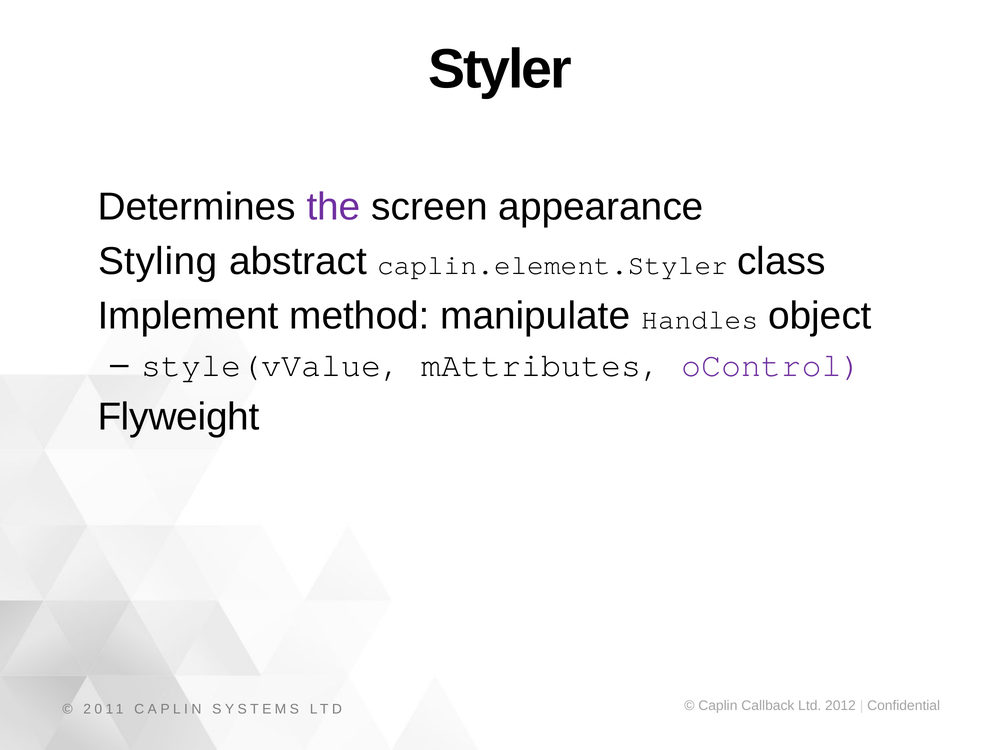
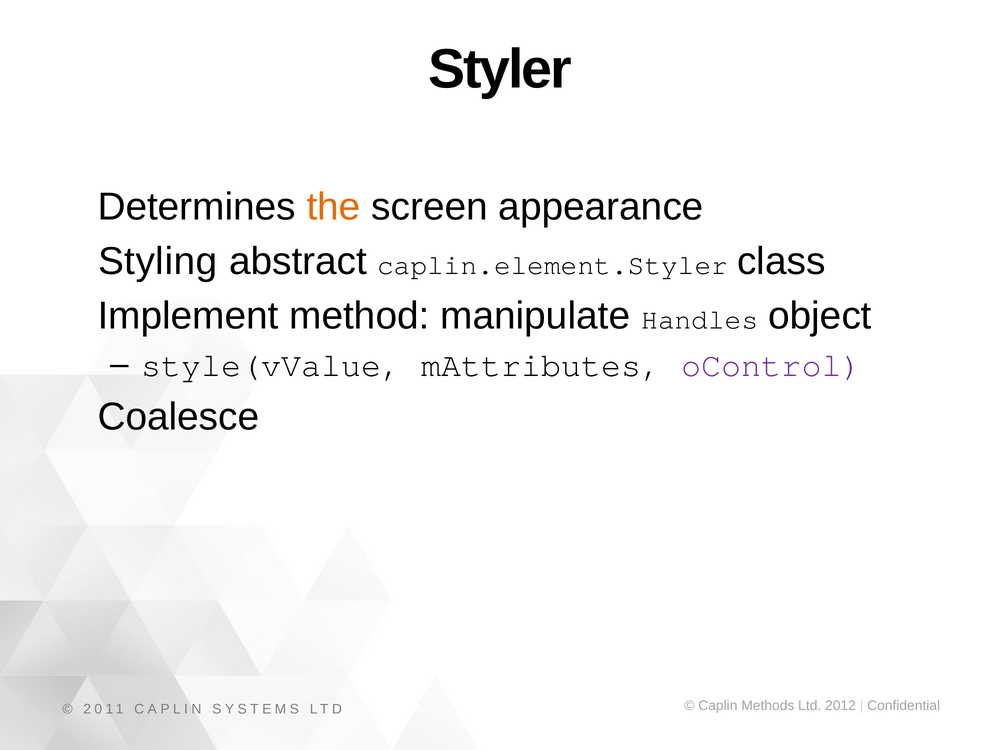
the colour: purple -> orange
Flyweight: Flyweight -> Coalesce
Callback: Callback -> Methods
